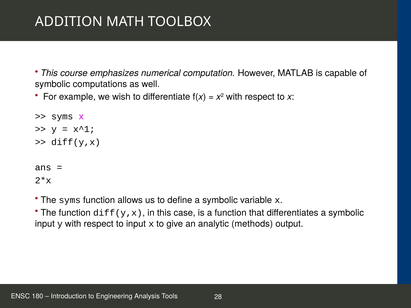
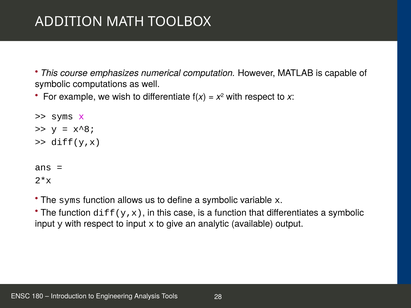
x^1: x^1 -> x^8
methods: methods -> available
